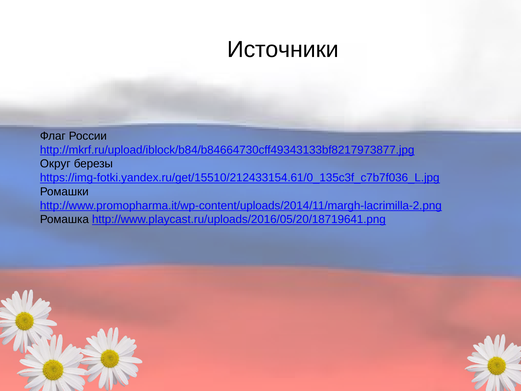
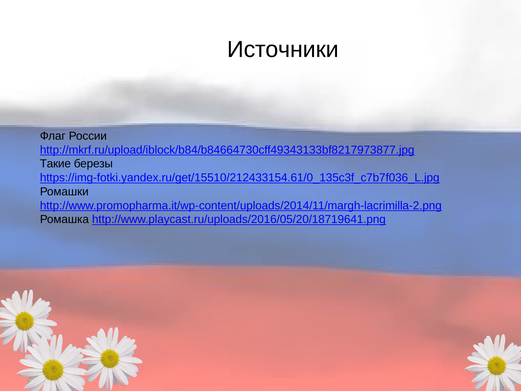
Округ: Округ -> Такие
